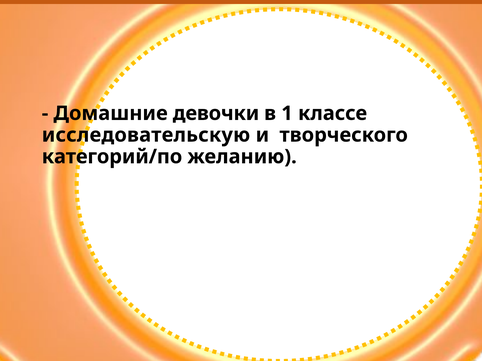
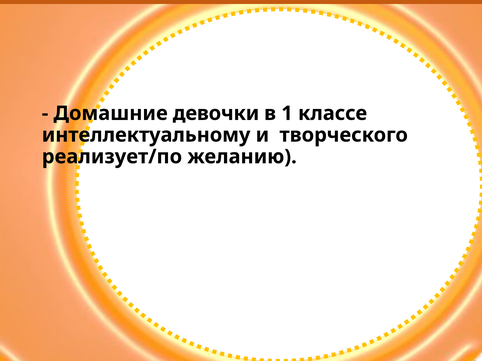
исследовательскую: исследовательскую -> интеллектуальному
категорий/по: категорий/по -> реализует/по
